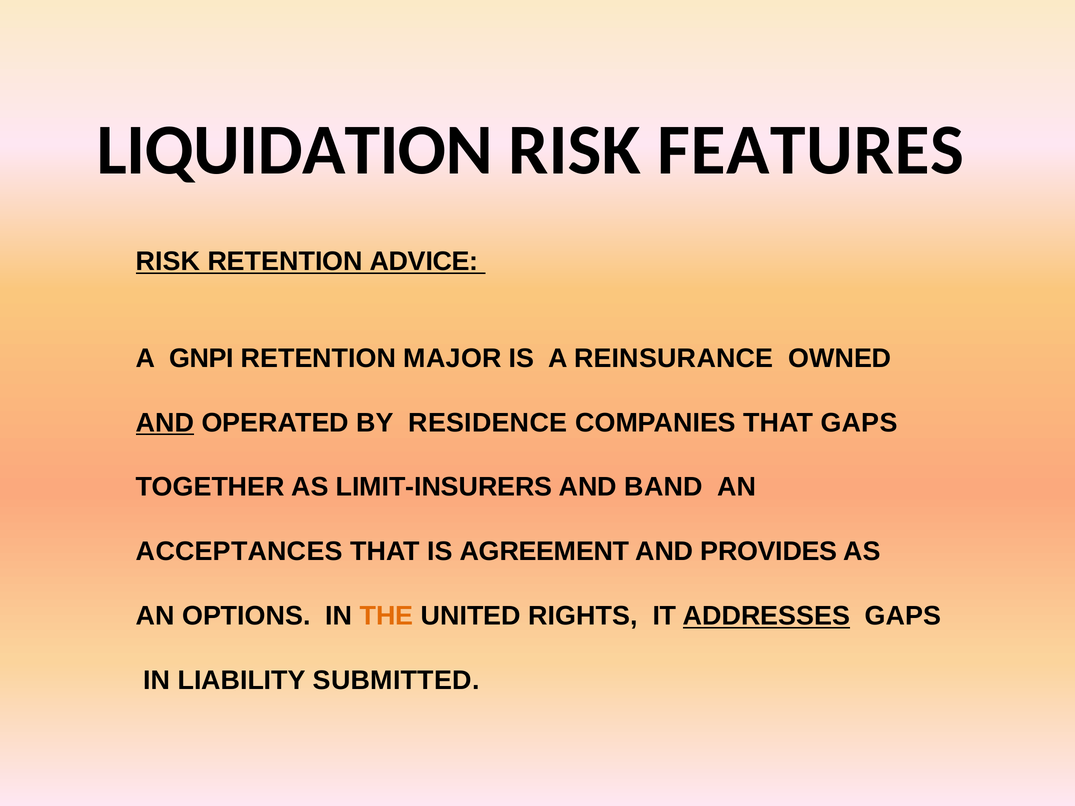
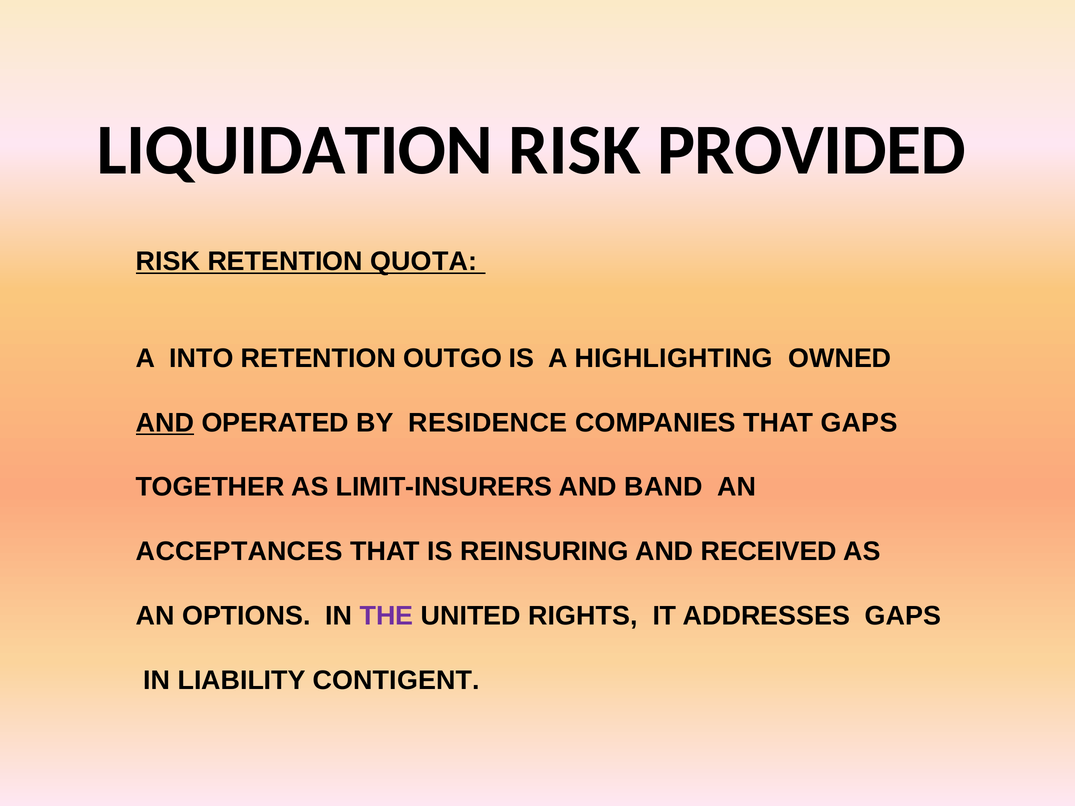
FEATURES: FEATURES -> PROVIDED
ADVICE: ADVICE -> QUOTA
GNPI: GNPI -> INTO
MAJOR: MAJOR -> OUTGO
REINSURANCE: REINSURANCE -> HIGHLIGHTING
AGREEMENT: AGREEMENT -> REINSURING
PROVIDES: PROVIDES -> RECEIVED
THE colour: orange -> purple
ADDRESSES underline: present -> none
SUBMITTED: SUBMITTED -> CONTIGENT
